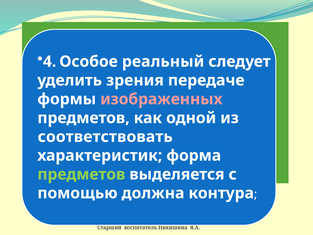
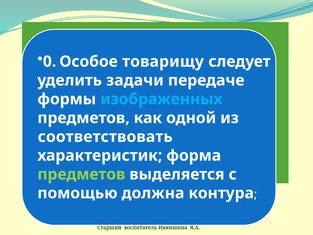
4: 4 -> 0
реальный: реальный -> товарищу
зрения: зрения -> задачи
изображенных colour: pink -> light blue
